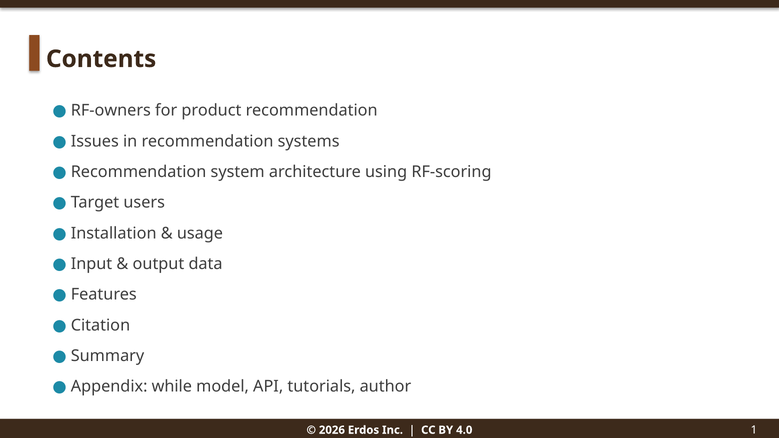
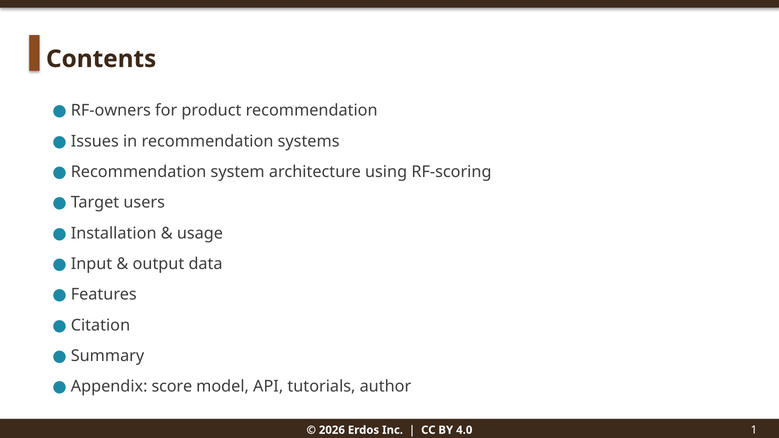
while: while -> score
